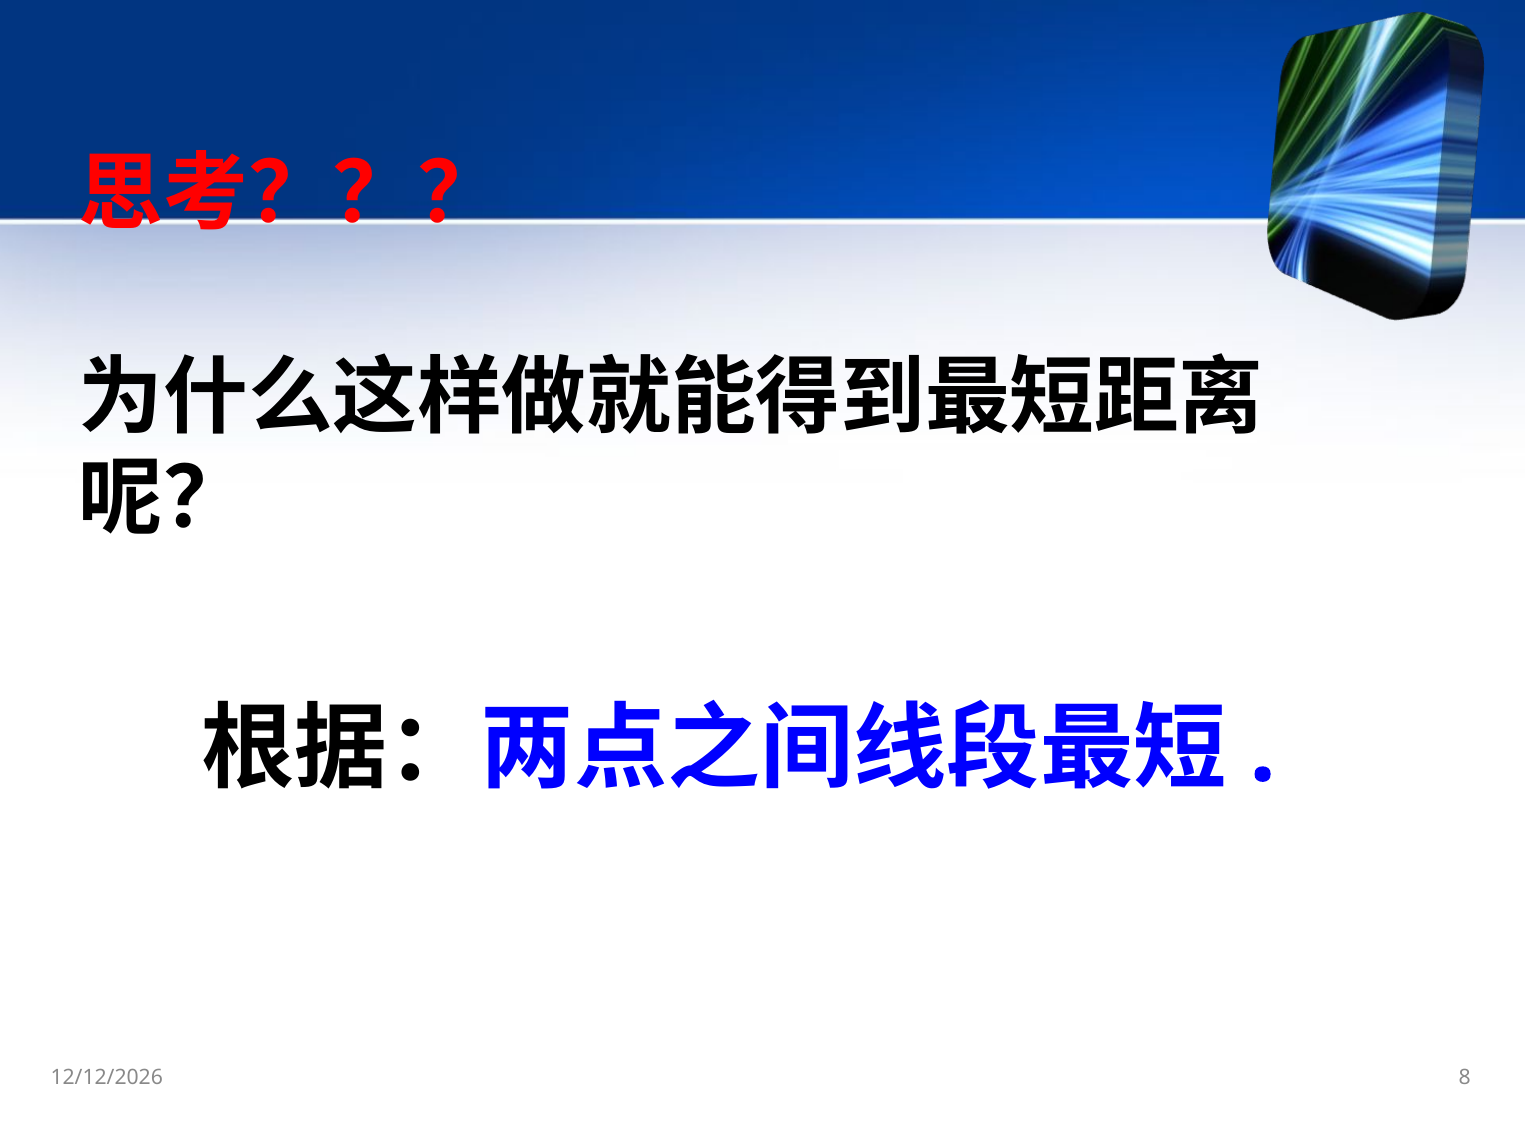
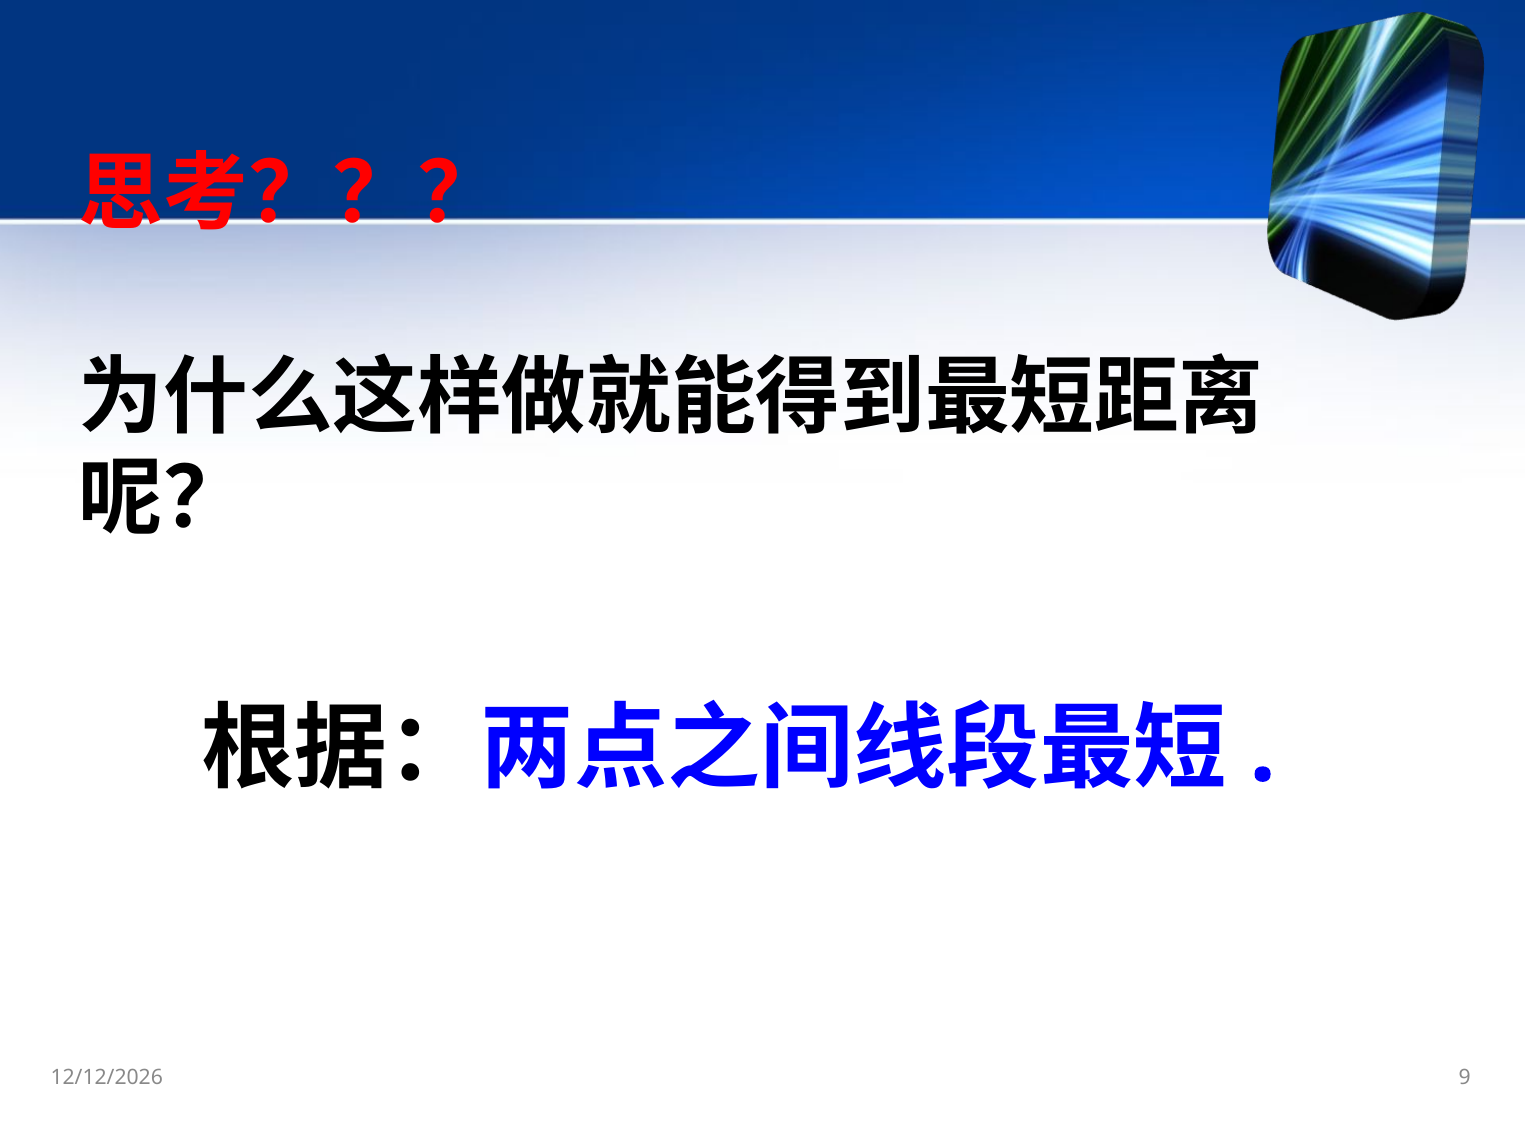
8: 8 -> 9
